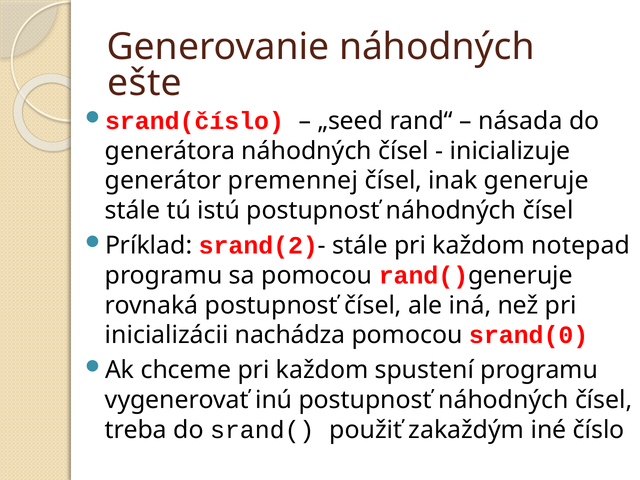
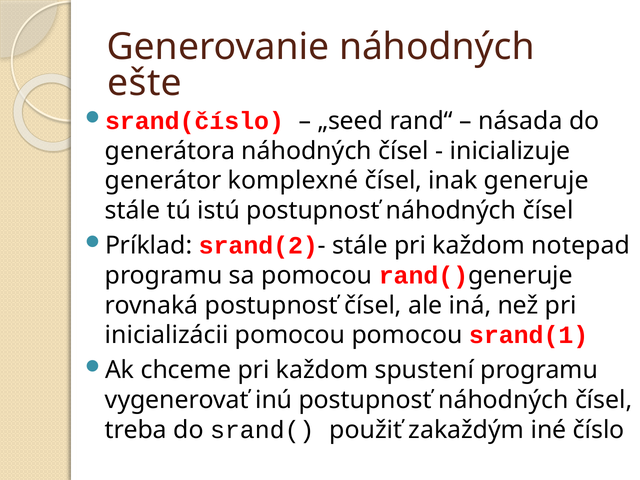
premennej: premennej -> komplexné
inicializácii nachádza: nachádza -> pomocou
srand(0: srand(0 -> srand(1
